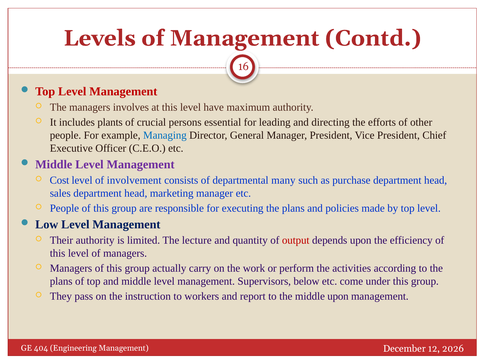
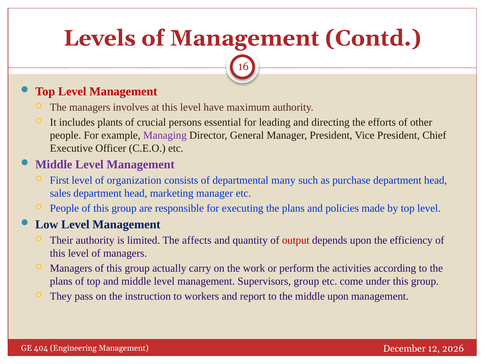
Managing colour: blue -> purple
Cost: Cost -> First
involvement: involvement -> organization
lecture: lecture -> affects
Supervisors below: below -> group
